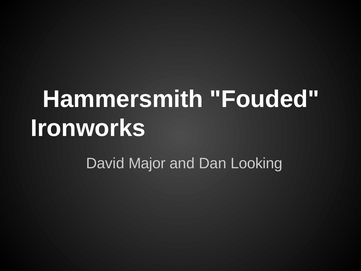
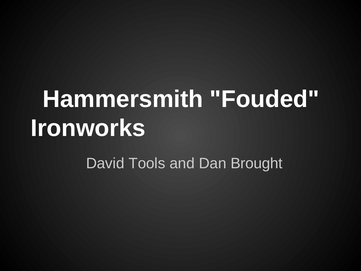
Major: Major -> Tools
Looking: Looking -> Brought
